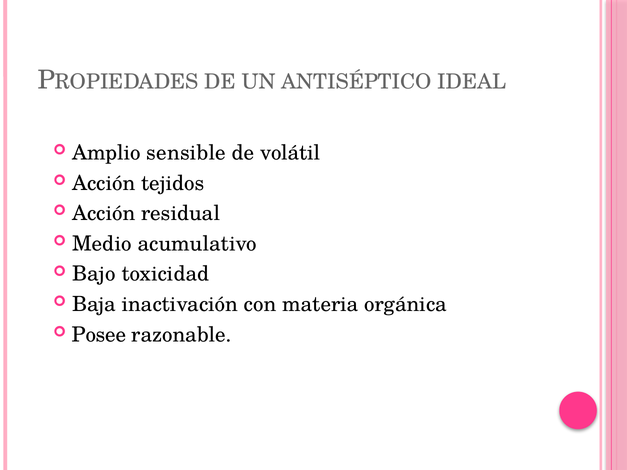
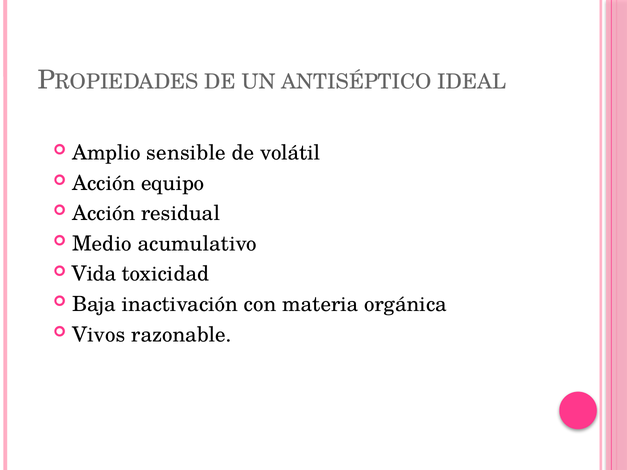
tejidos: tejidos -> equipo
Bajo: Bajo -> Vida
Posee: Posee -> Vivos
